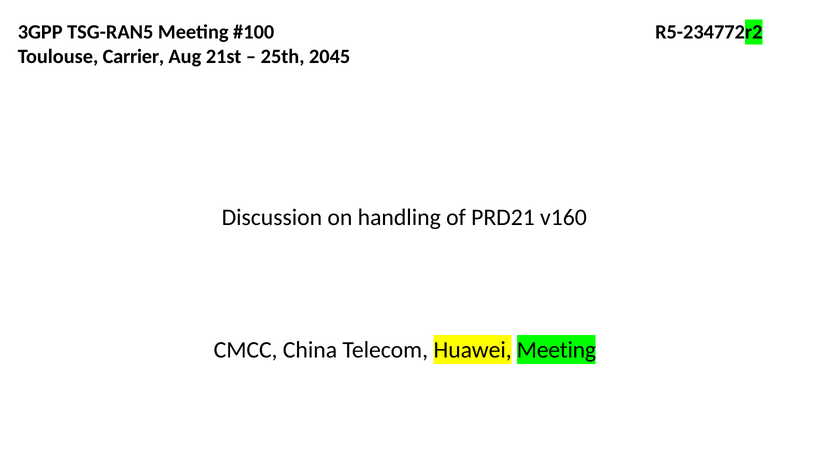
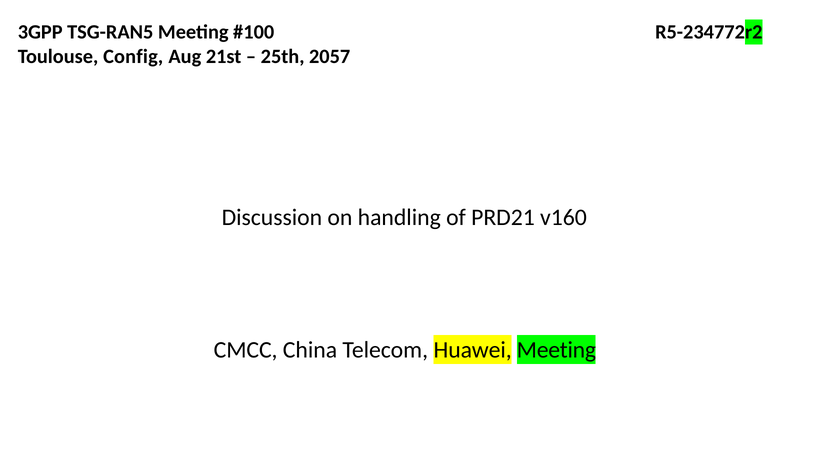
Carrier: Carrier -> Config
2045: 2045 -> 2057
